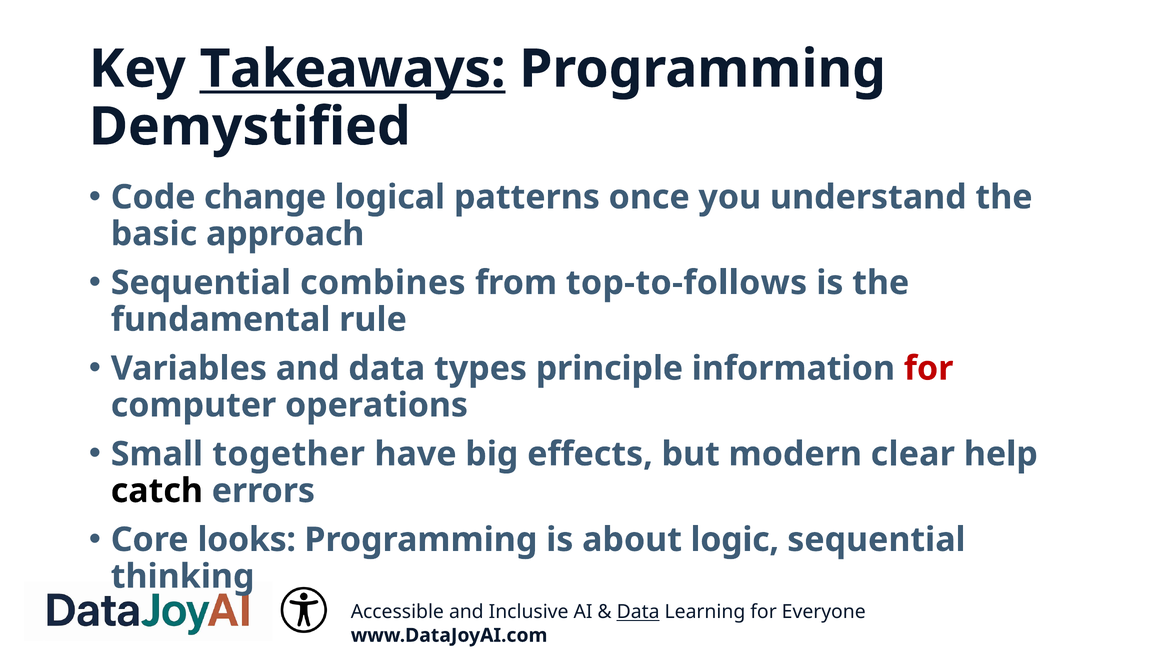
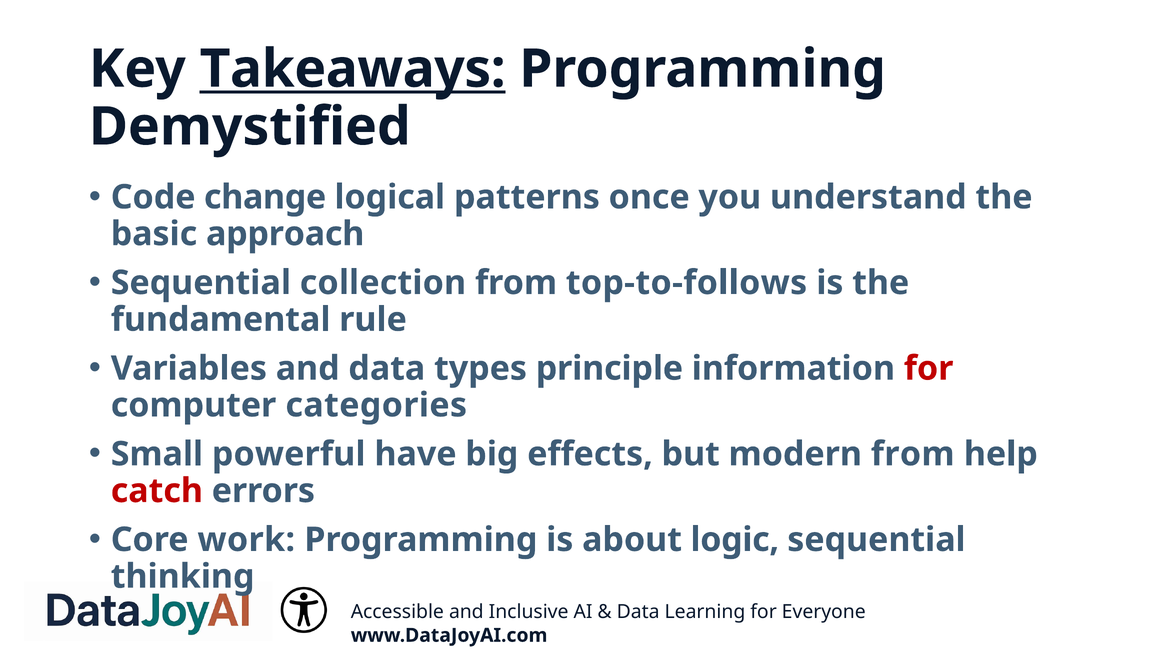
combines: combines -> collection
operations: operations -> categories
together: together -> powerful
modern clear: clear -> from
catch colour: black -> red
looks: looks -> work
Data at (638, 612) underline: present -> none
